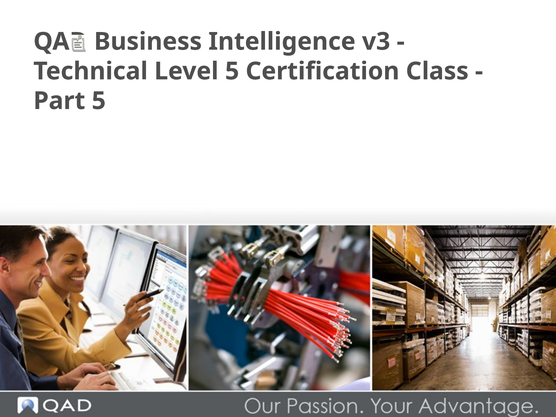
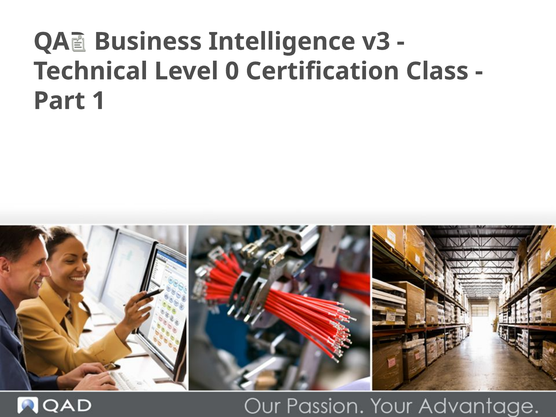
Level 5: 5 -> 0
Part 5: 5 -> 1
